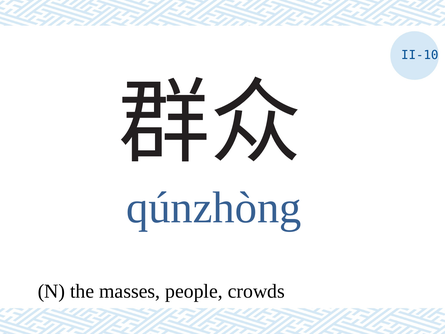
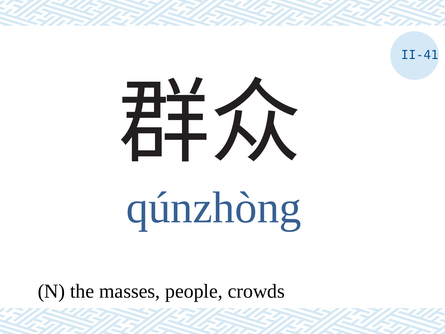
II-10: II-10 -> II-41
